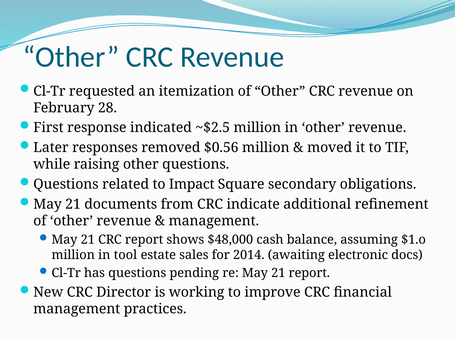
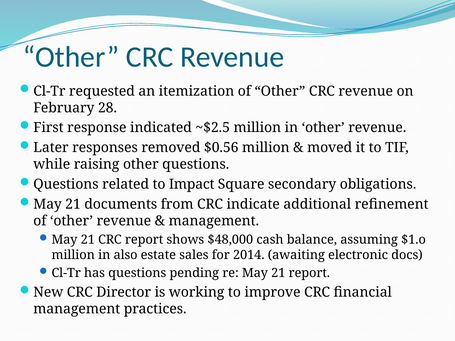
tool: tool -> also
